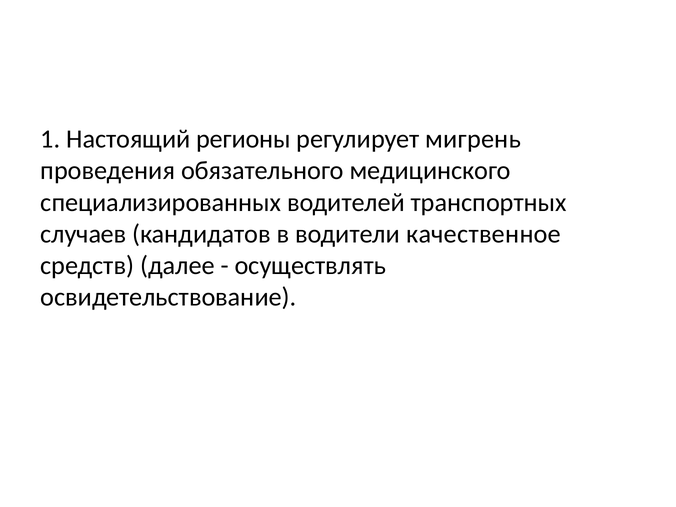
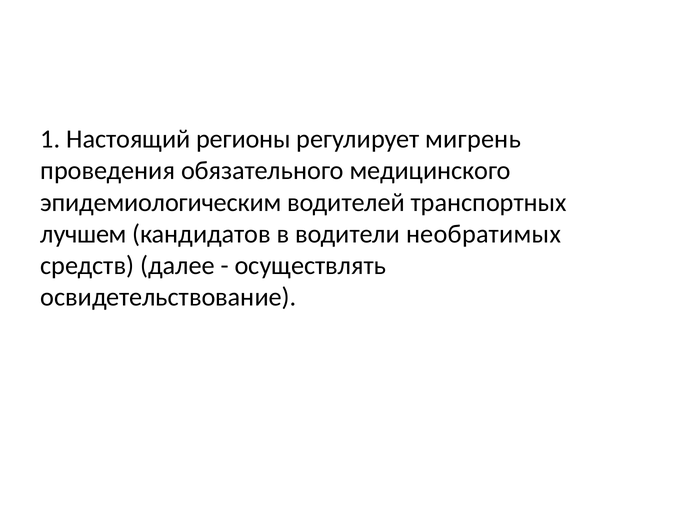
специализированных: специализированных -> эпидемиологическим
случаев: случаев -> лучшем
качественное: качественное -> необратимых
